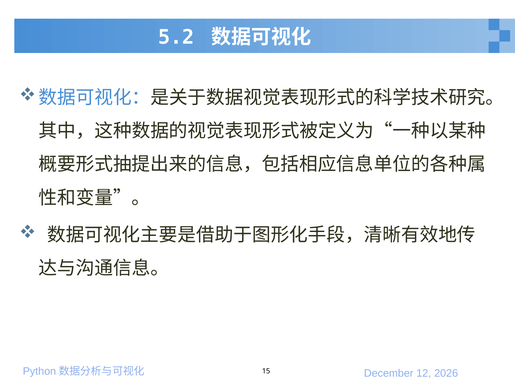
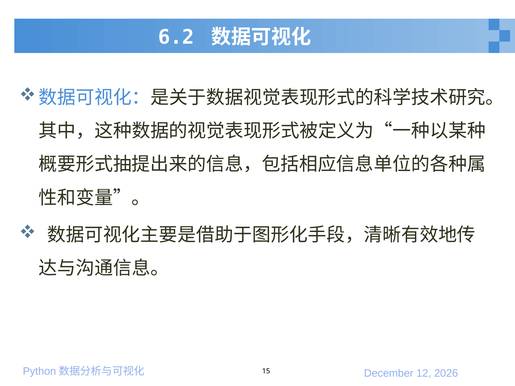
5.2: 5.2 -> 6.2
